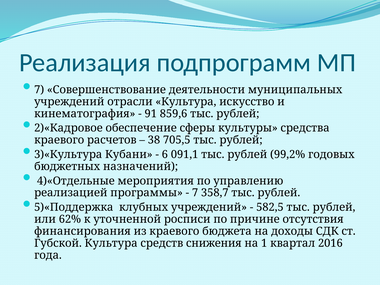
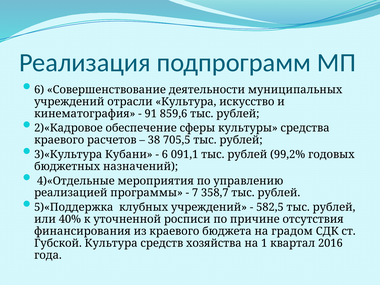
7 at (39, 90): 7 -> 6
62%: 62% -> 40%
доходы: доходы -> градом
снижения: снижения -> хозяйства
